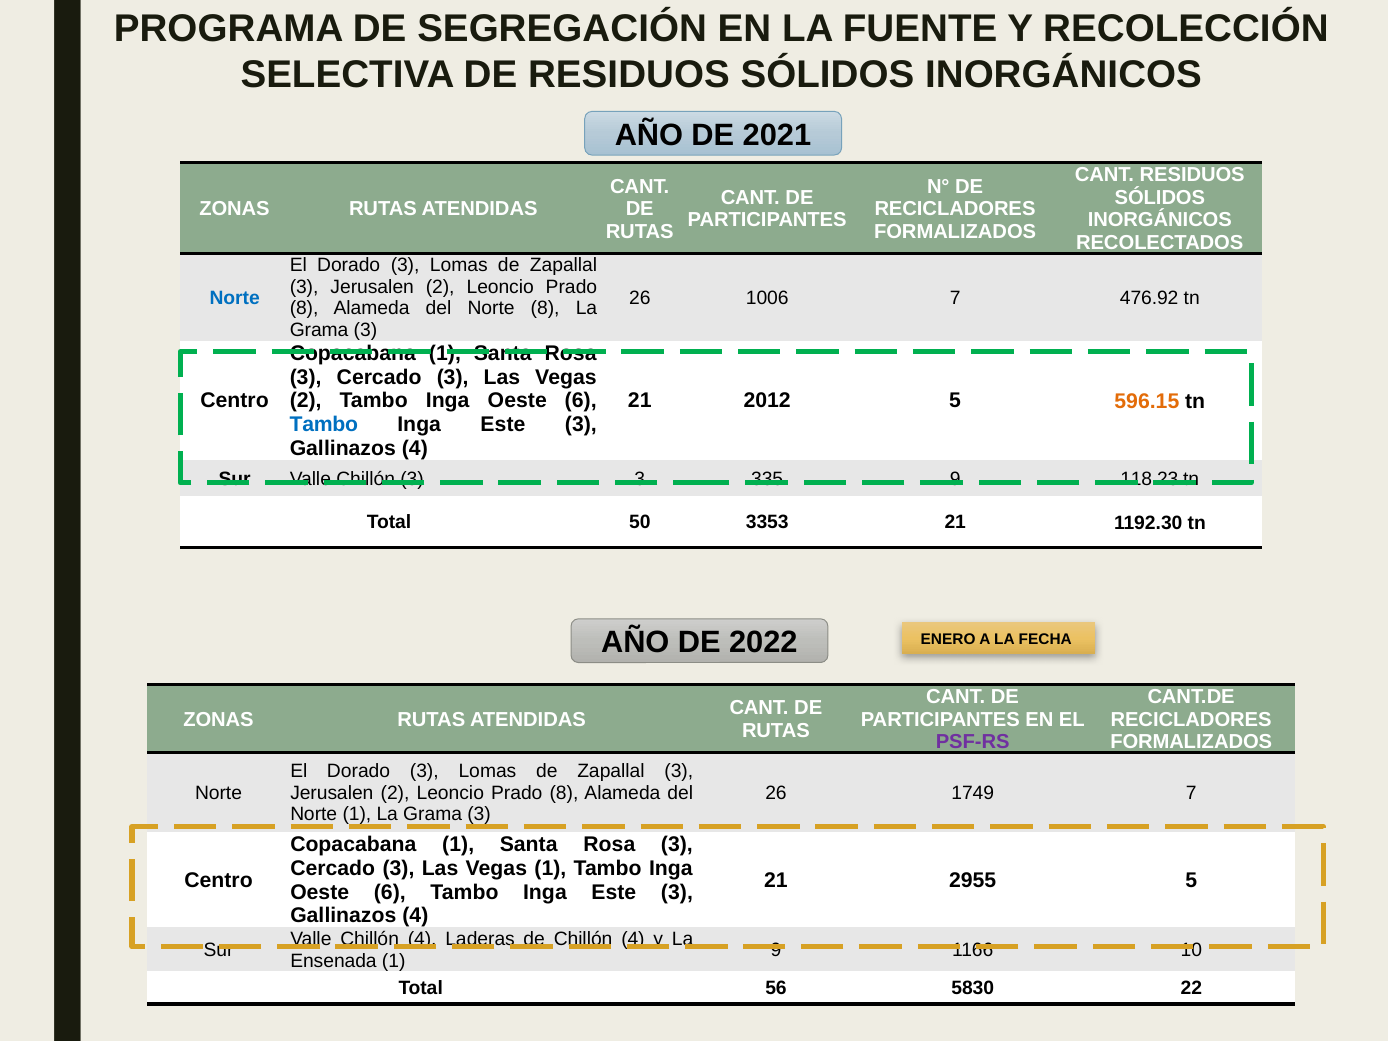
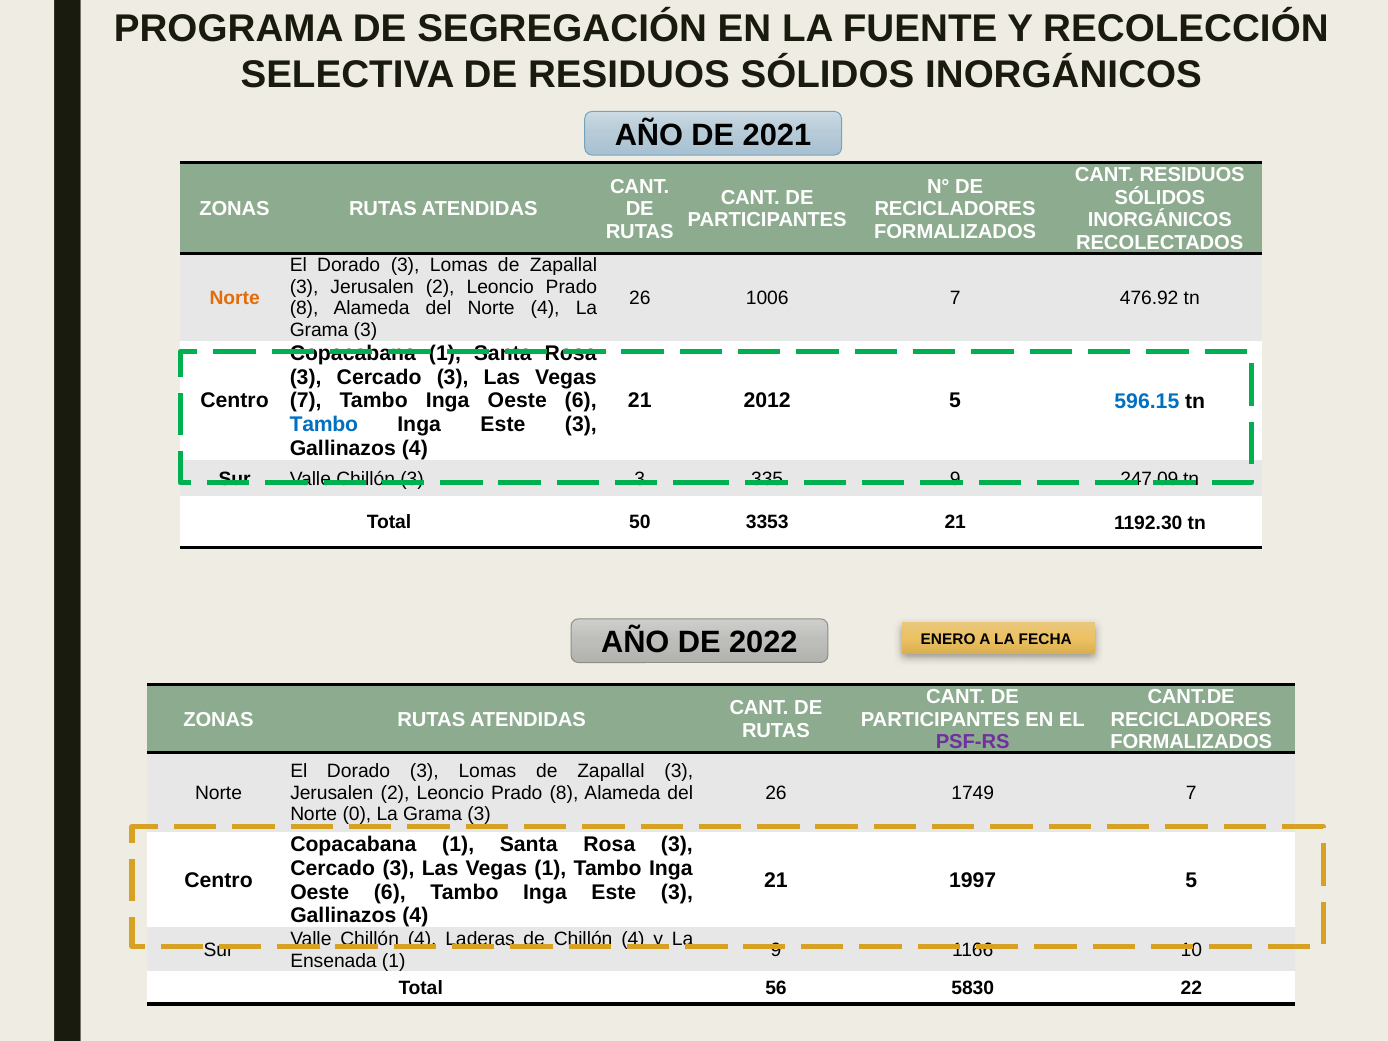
Norte at (235, 298) colour: blue -> orange
Norte 8: 8 -> 4
2 at (306, 401): 2 -> 7
596.15 colour: orange -> blue
118.23: 118.23 -> 247.09
Norte 1: 1 -> 0
2955: 2955 -> 1997
